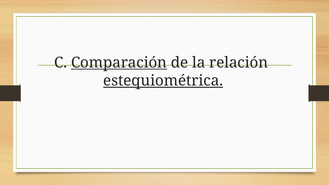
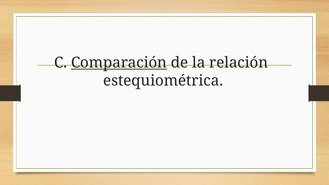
estequiométrica underline: present -> none
